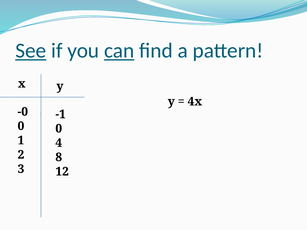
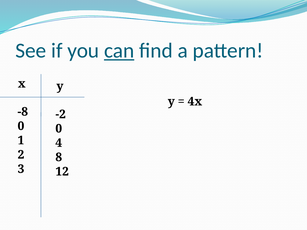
See underline: present -> none
-0: -0 -> -8
-1: -1 -> -2
